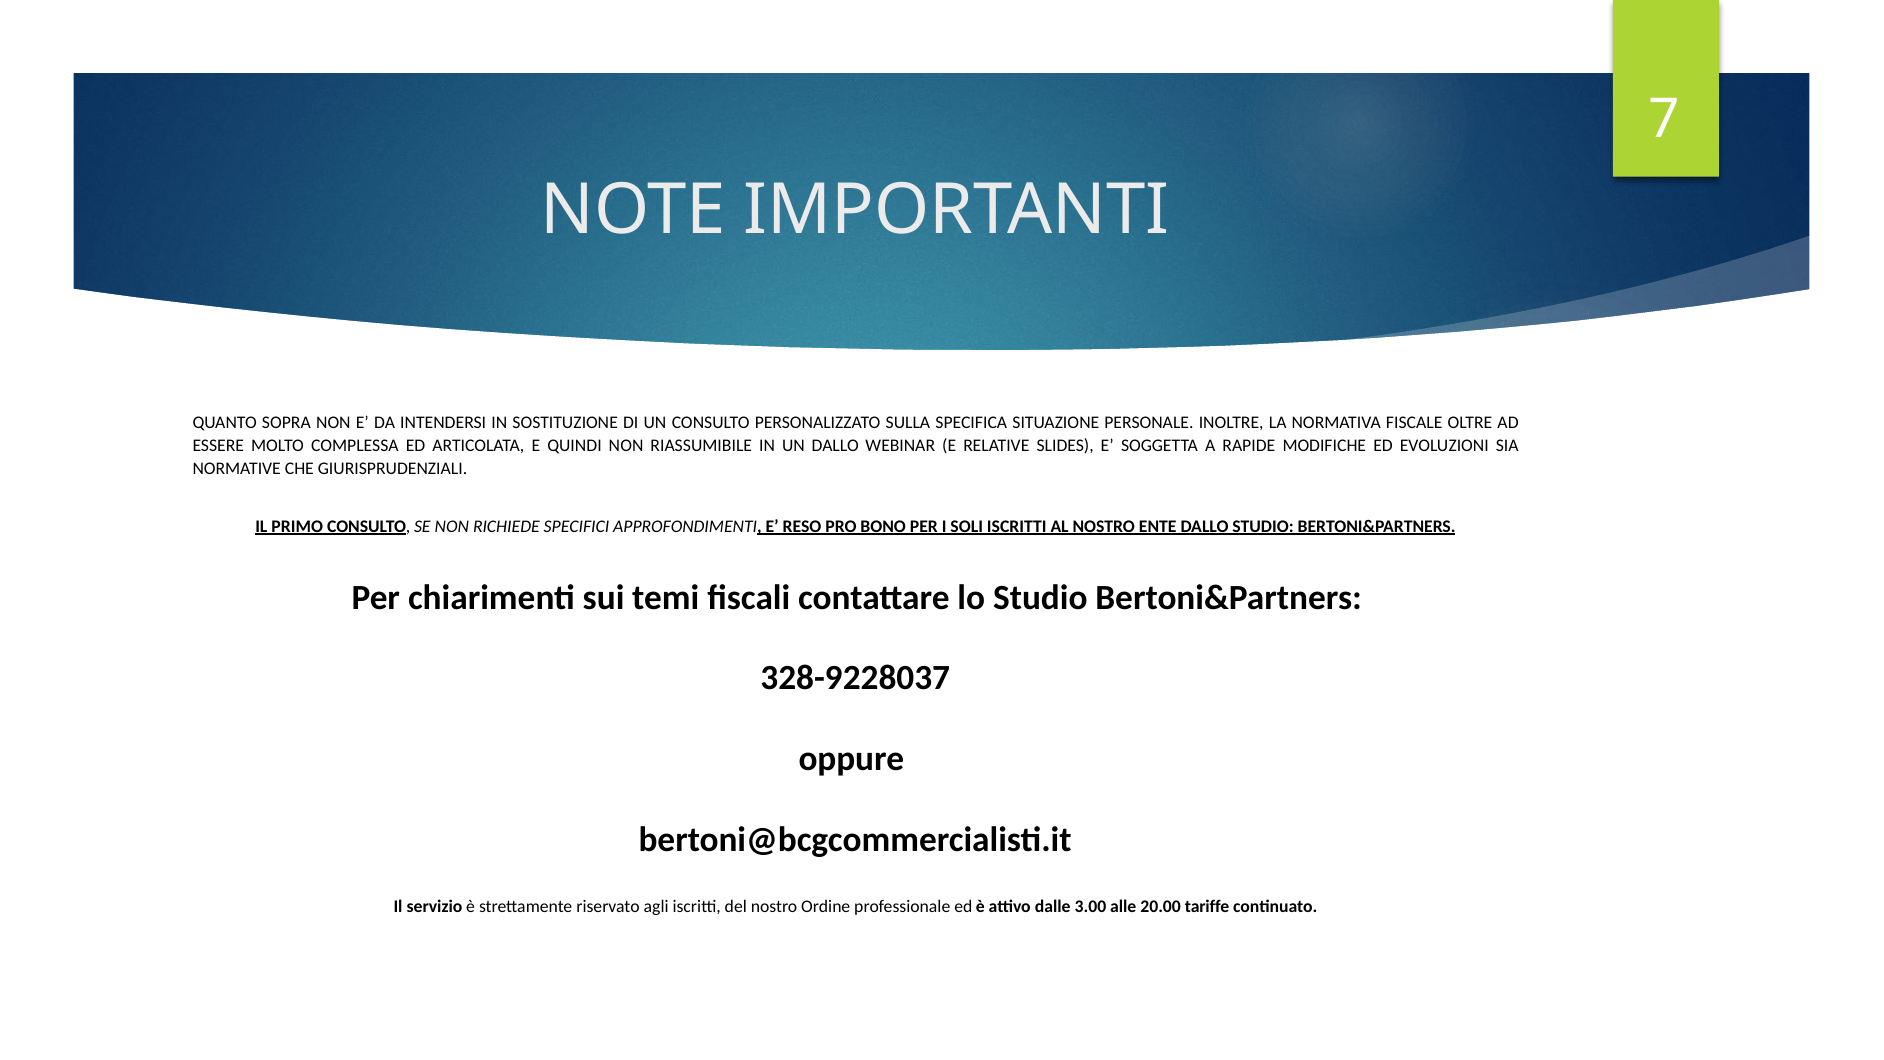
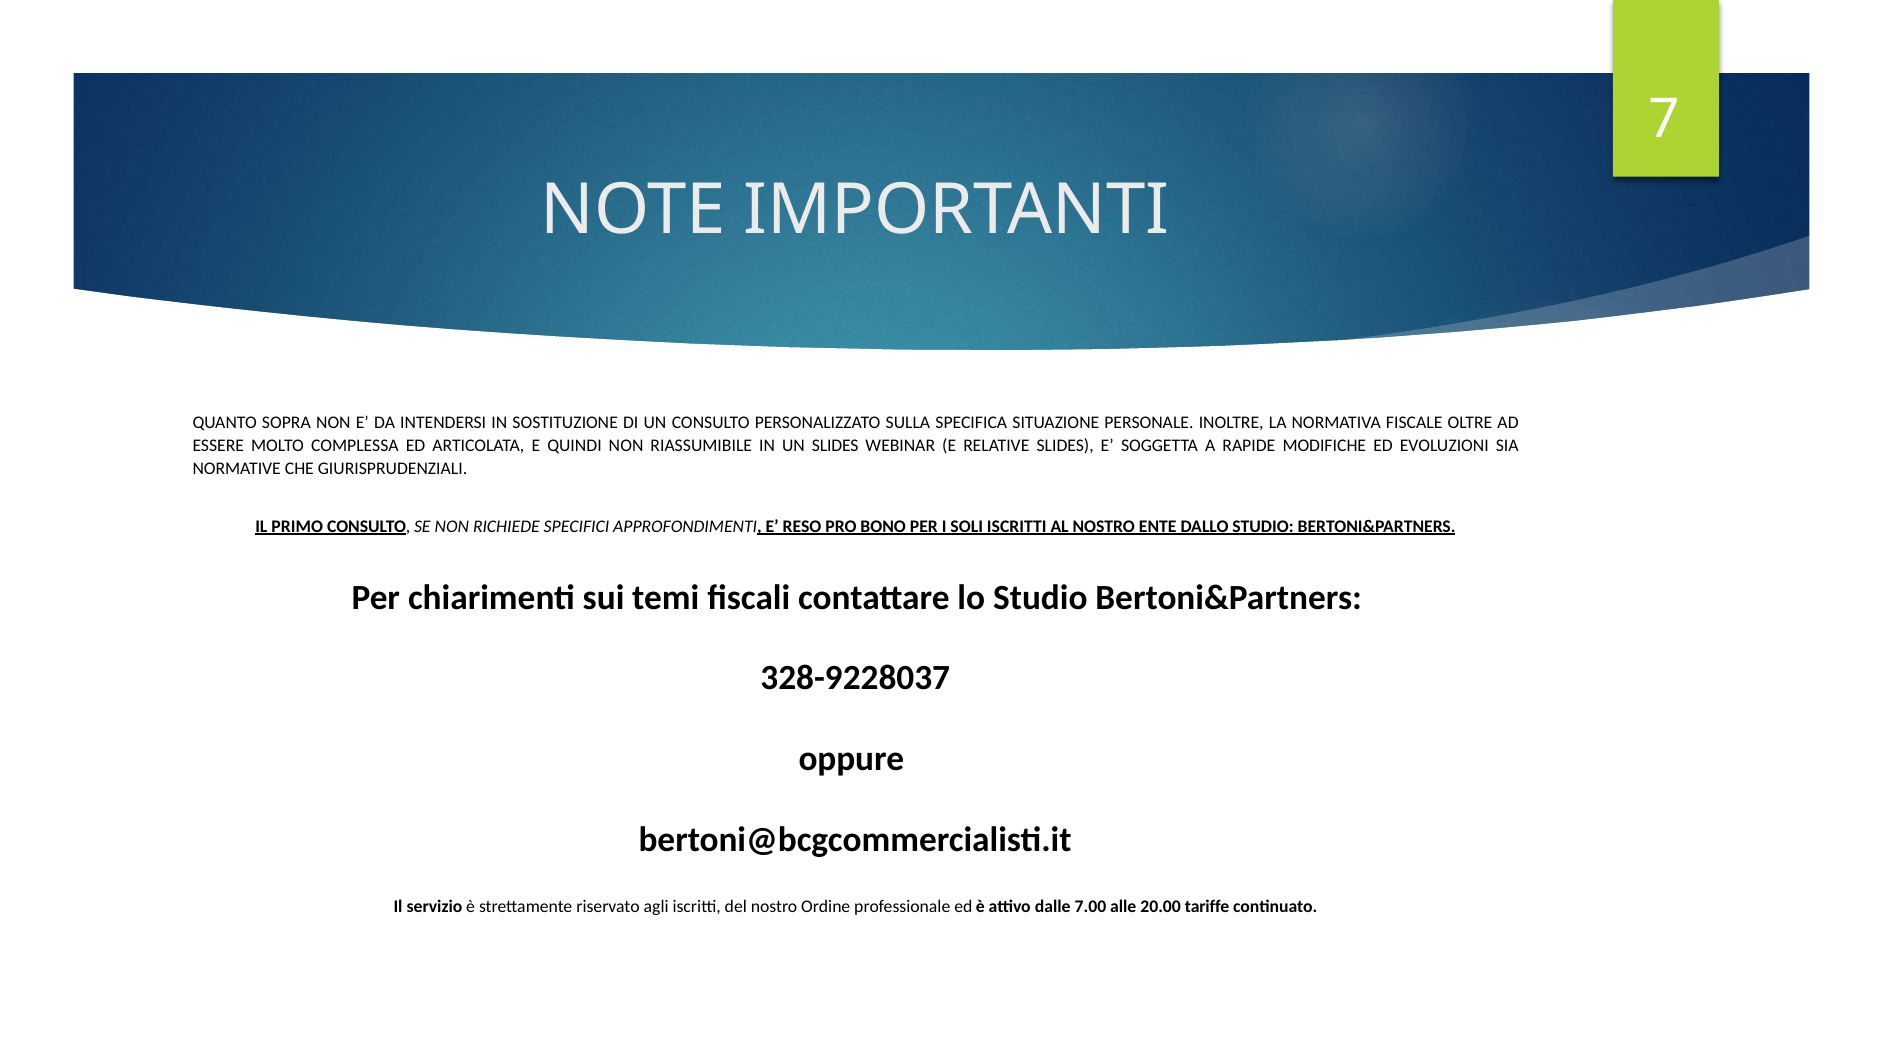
UN DALLO: DALLO -> SLIDES
3.00: 3.00 -> 7.00
